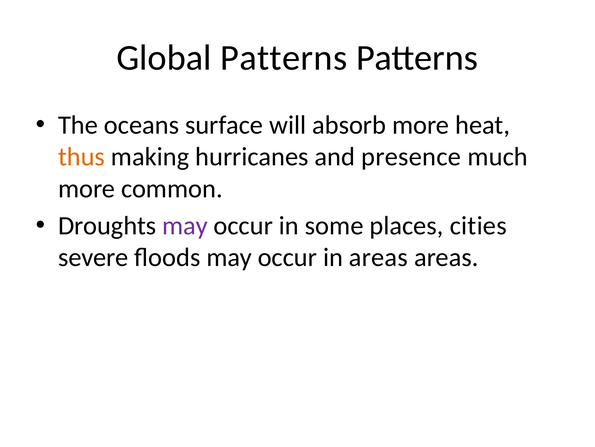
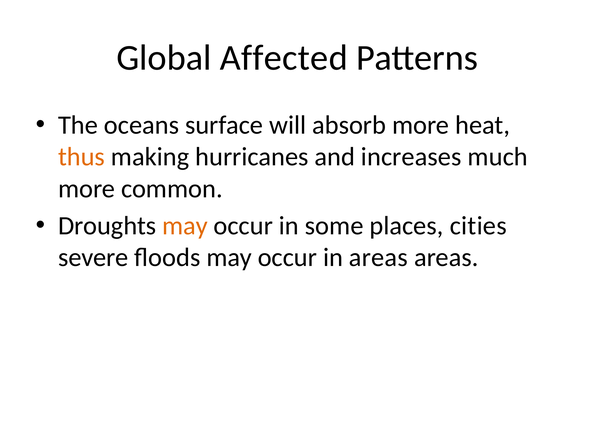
Global Patterns: Patterns -> Affected
presence: presence -> increases
may at (185, 225) colour: purple -> orange
